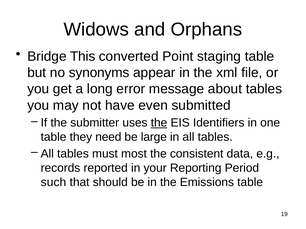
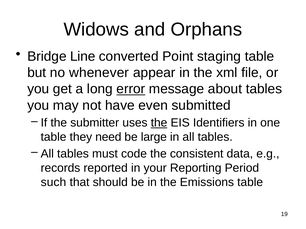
This: This -> Line
synonyms: synonyms -> whenever
error underline: none -> present
most: most -> code
